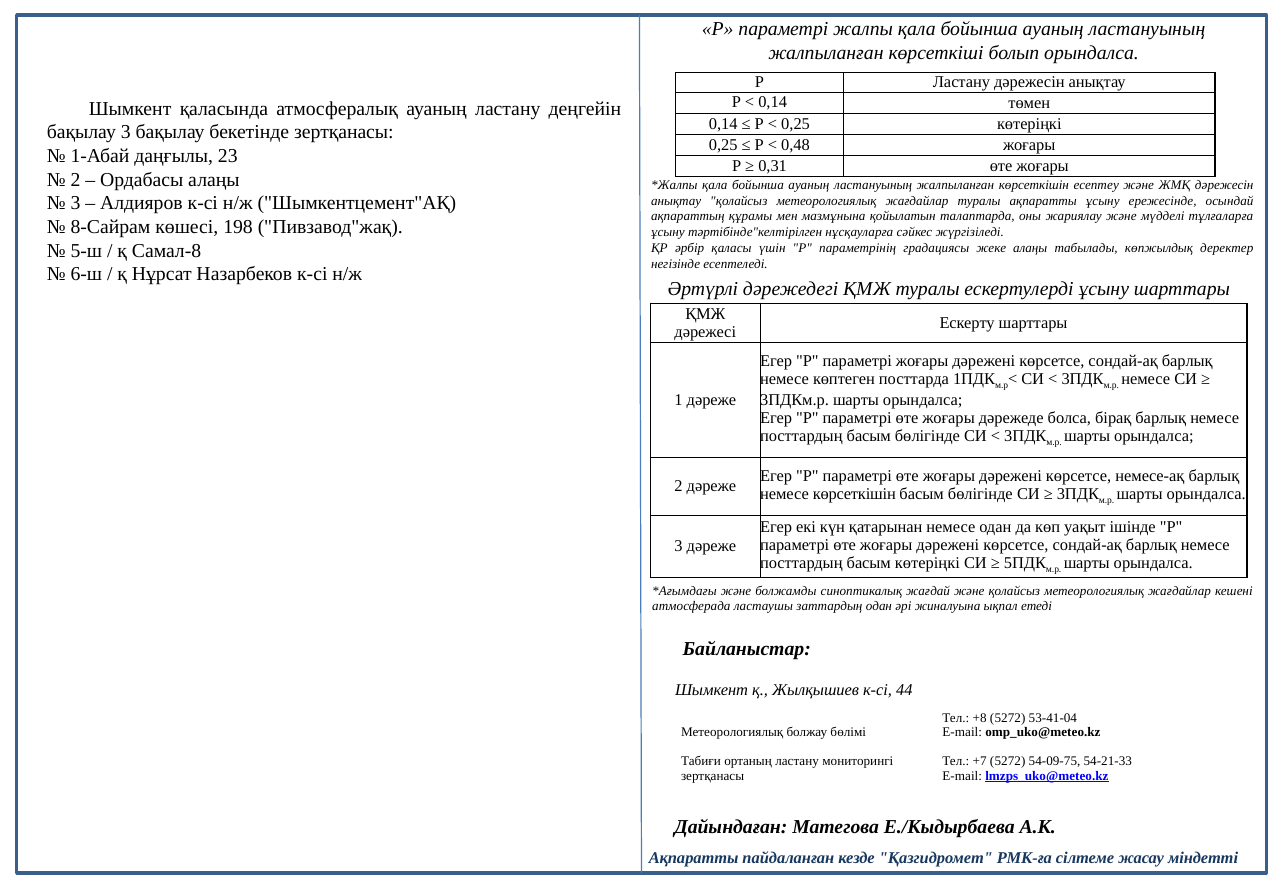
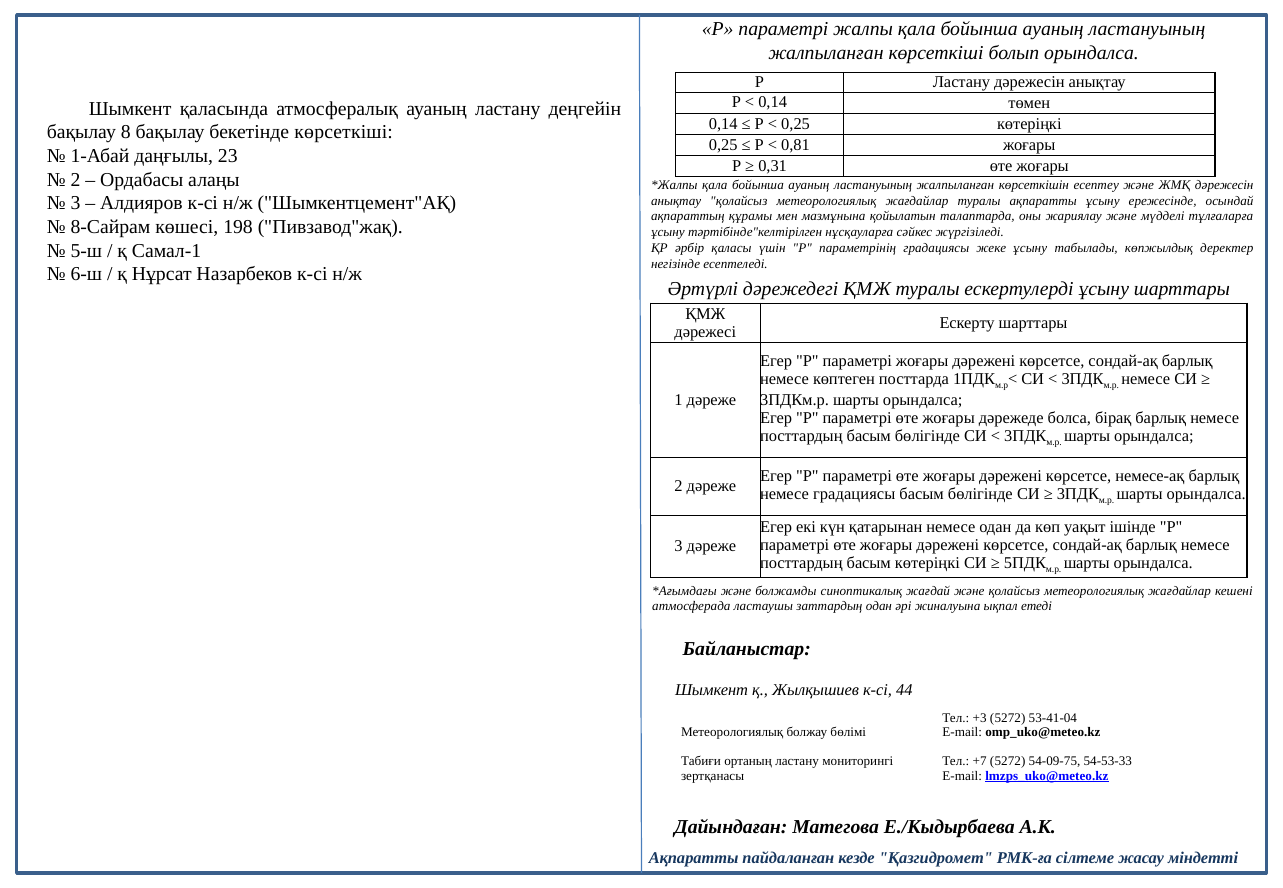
бақылау 3: 3 -> 8
бекетінде зертқанасы: зертқанасы -> көрсеткіші
0,48: 0,48 -> 0,81
Самал-8: Самал-8 -> Самал-1
жеке алаңы: алаңы -> ұсыну
немесе көрсеткішін: көрсеткішін -> градациясы
+8: +8 -> +3
54-21-33: 54-21-33 -> 54-53-33
